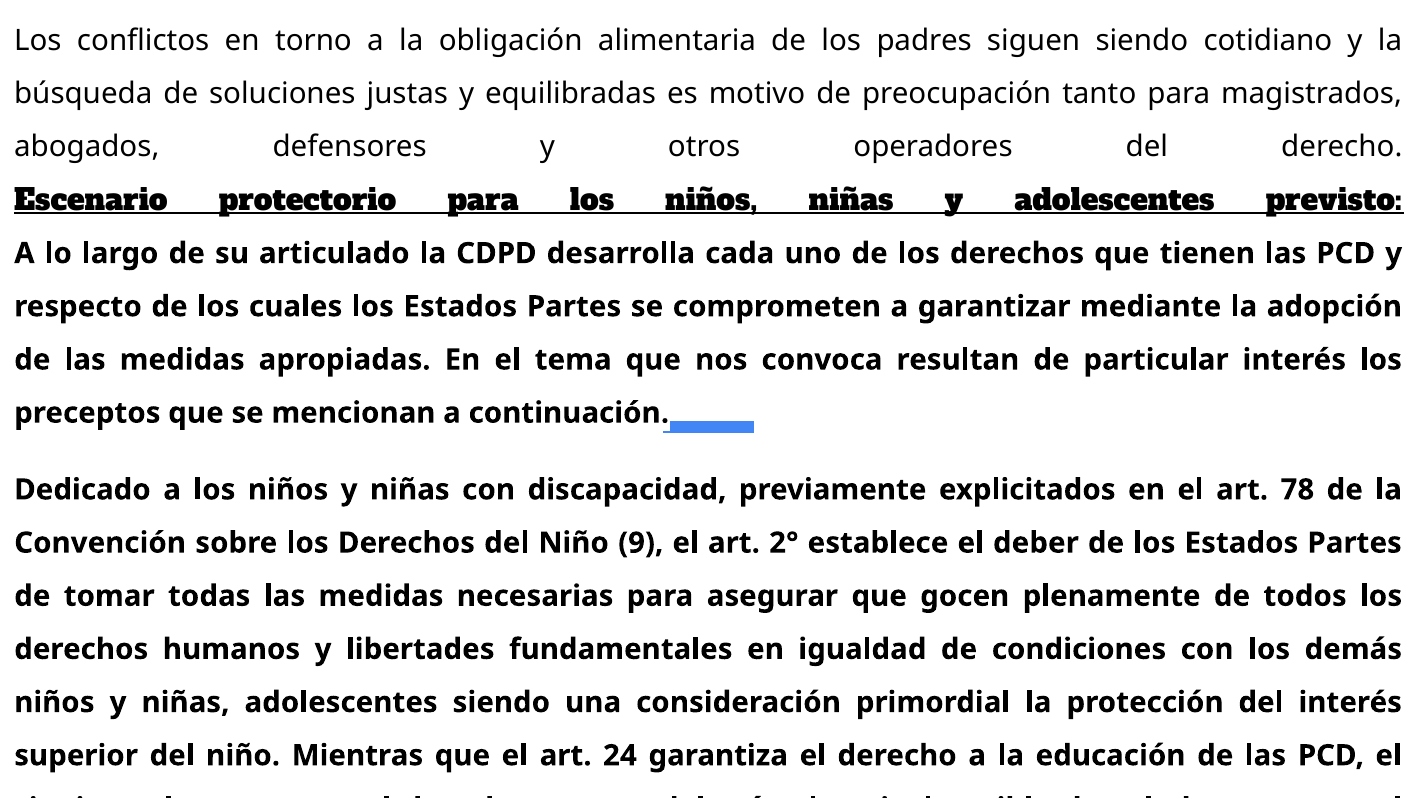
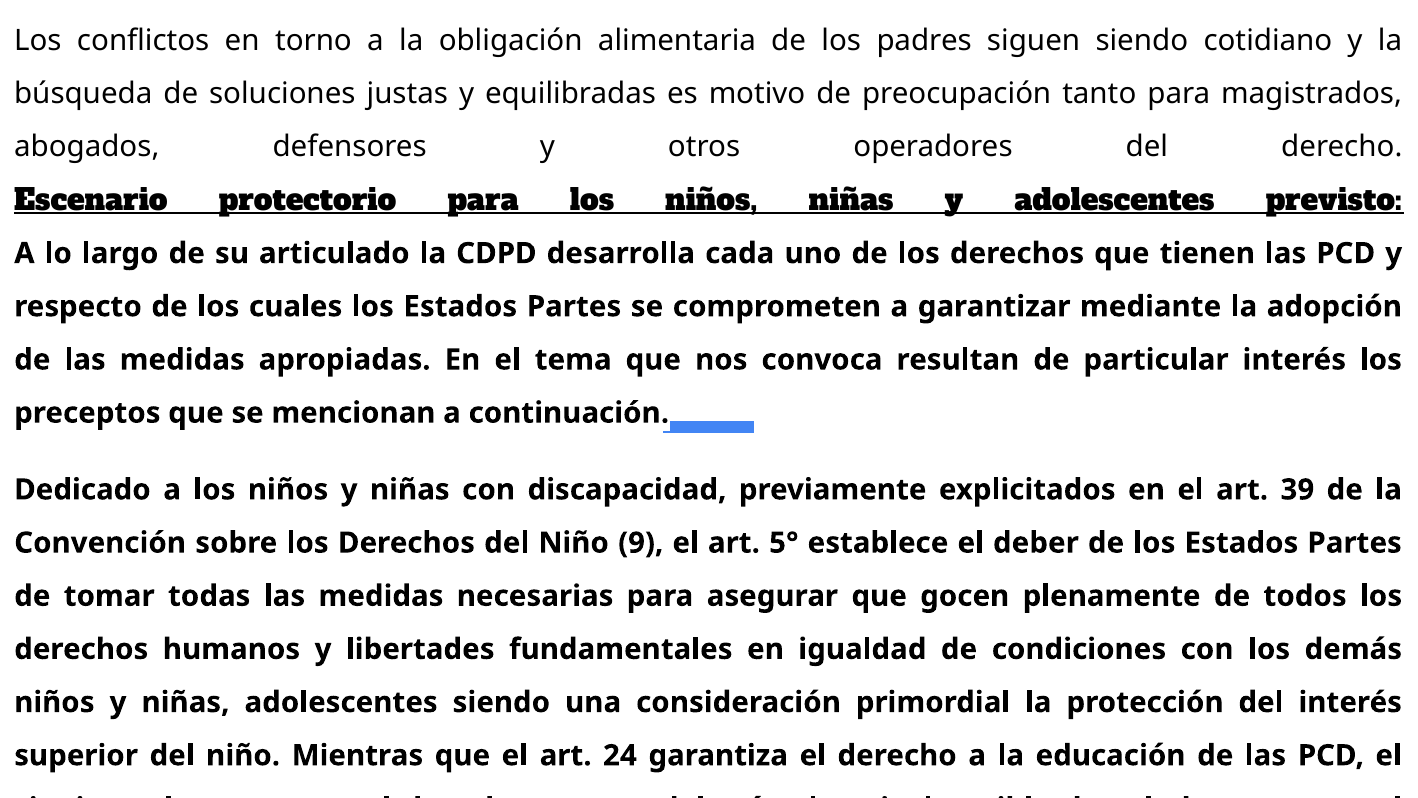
78: 78 -> 39
2°: 2° -> 5°
